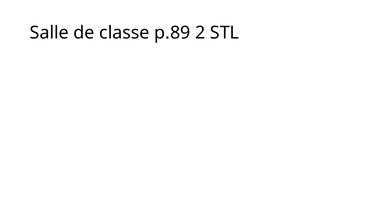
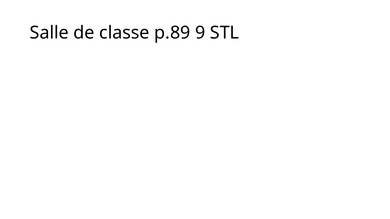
2: 2 -> 9
